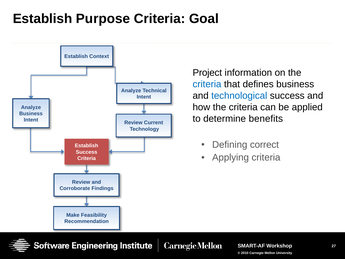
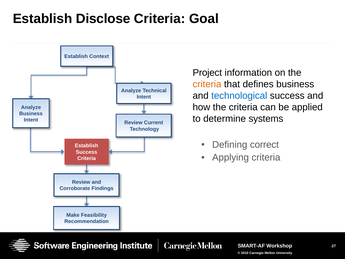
Purpose: Purpose -> Disclose
criteria at (207, 84) colour: blue -> orange
benefits: benefits -> systems
